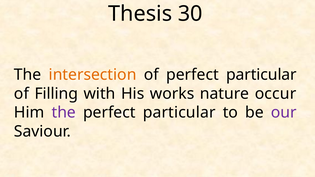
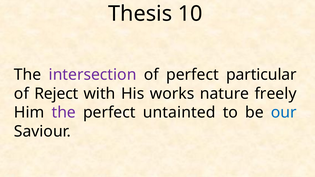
30: 30 -> 10
intersection colour: orange -> purple
Filling: Filling -> Reject
occur: occur -> freely
particular at (179, 113): particular -> untainted
our colour: purple -> blue
